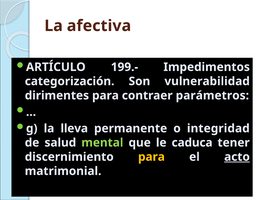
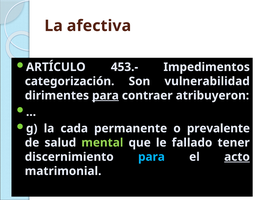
199.-: 199.- -> 453.-
para at (105, 95) underline: none -> present
parámetros: parámetros -> atribuyeron
lleva: lleva -> cada
integridad: integridad -> prevalente
caduca: caduca -> fallado
para at (151, 156) colour: yellow -> light blue
